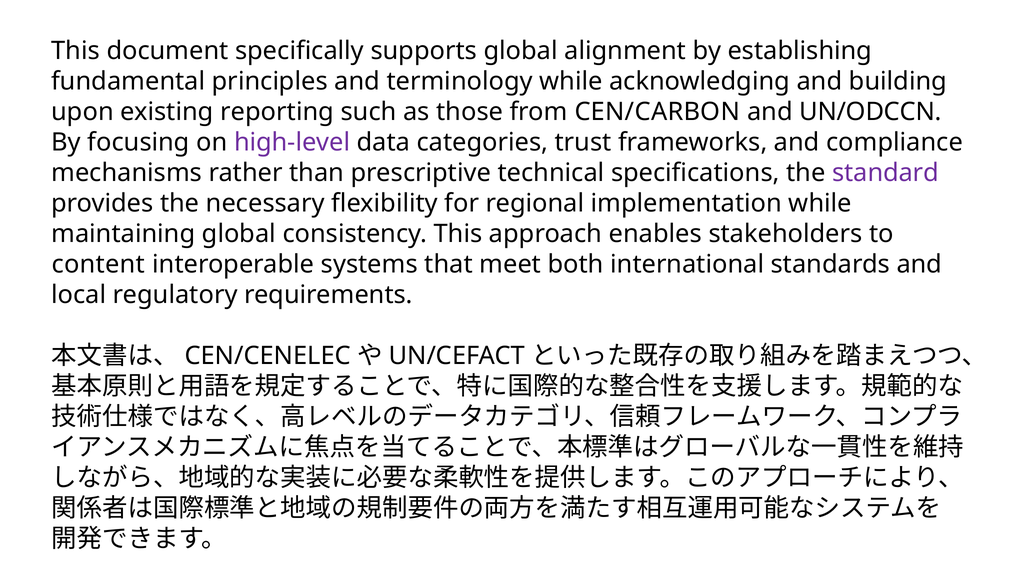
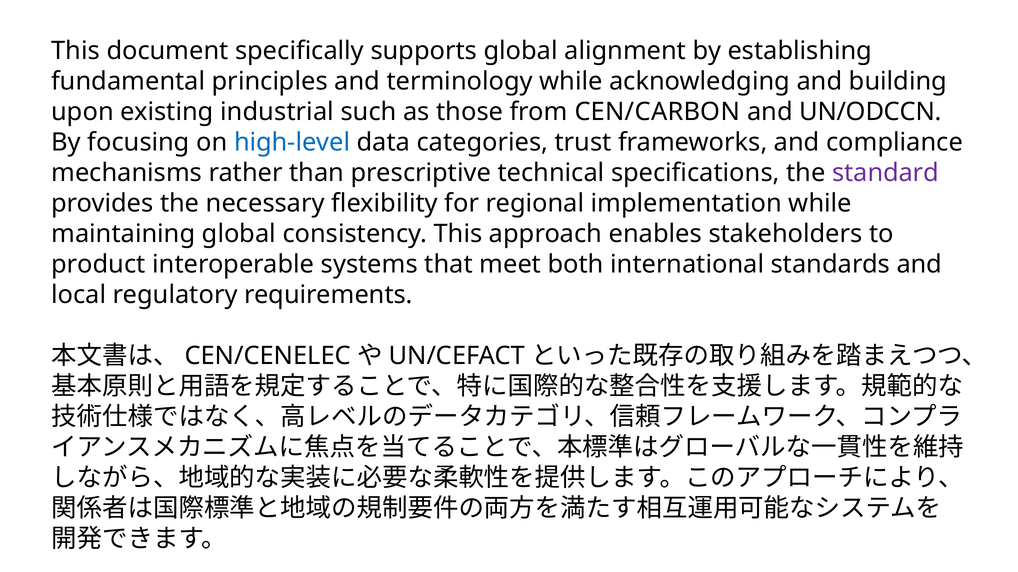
reporting: reporting -> industrial
high-level colour: purple -> blue
content: content -> product
